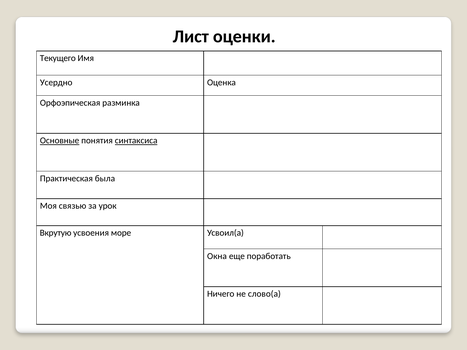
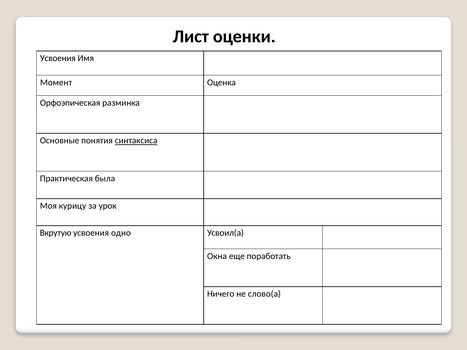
Текущего at (58, 58): Текущего -> Усвоения
Усердно: Усердно -> Момент
Основные underline: present -> none
связью: связью -> курицу
море: море -> одно
